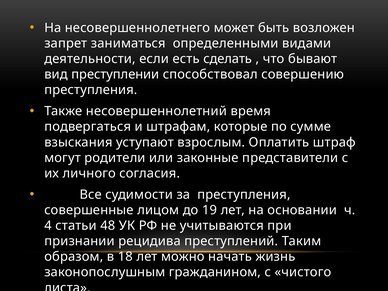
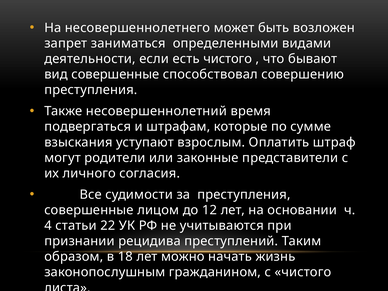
есть сделать: сделать -> чистого
вид преступлении: преступлении -> совершенные
19: 19 -> 12
48: 48 -> 22
